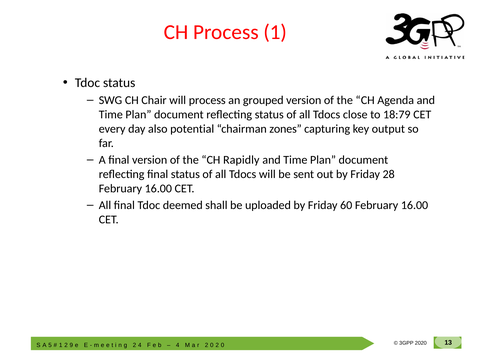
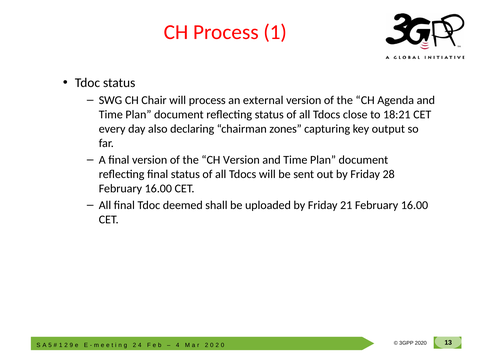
grouped: grouped -> external
18:79: 18:79 -> 18:21
potential: potential -> declaring
CH Rapidly: Rapidly -> Version
60: 60 -> 21
